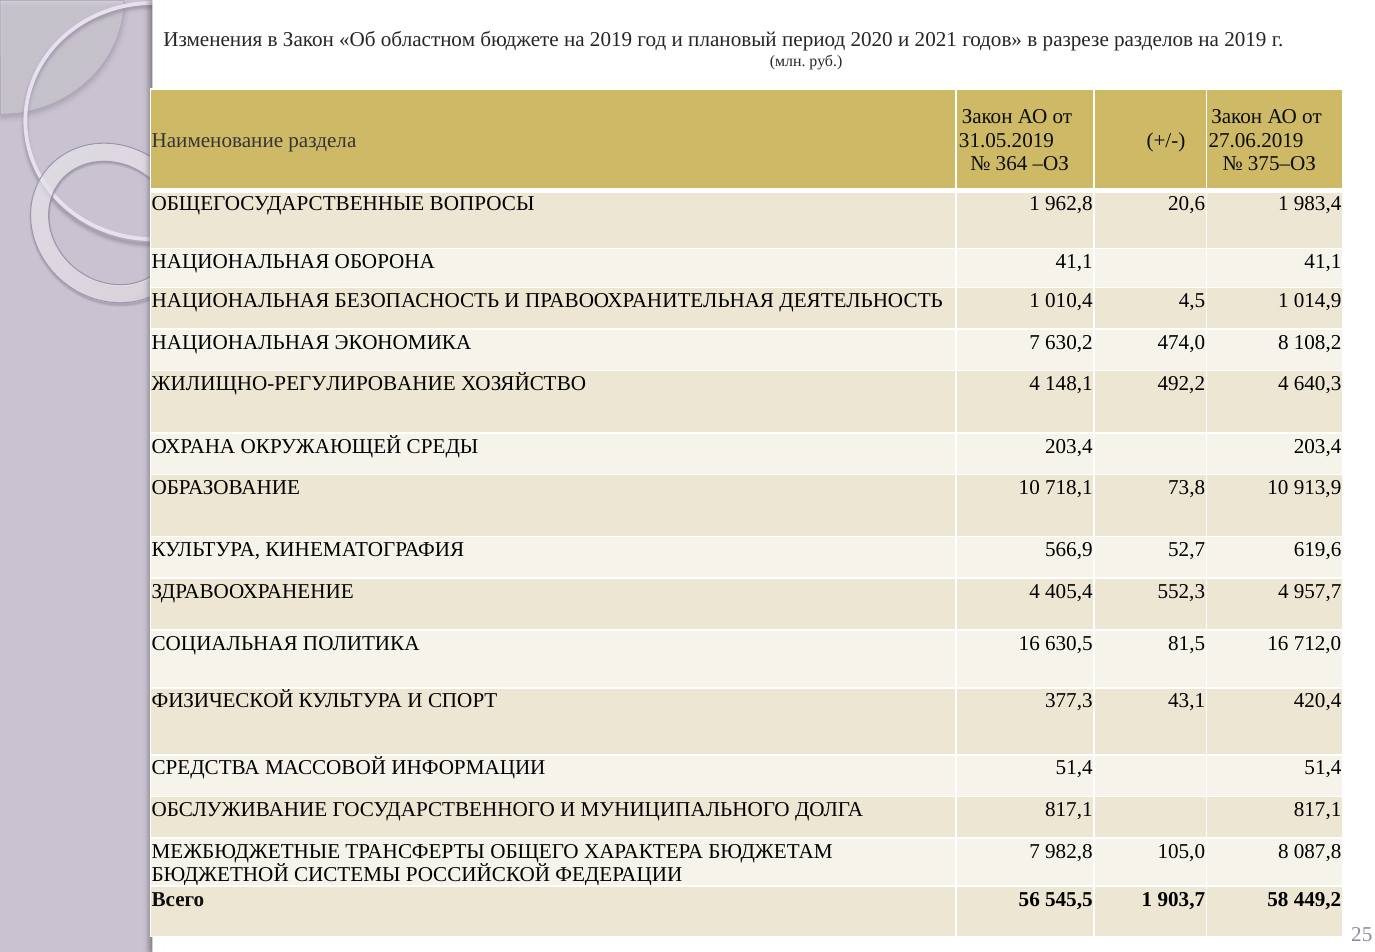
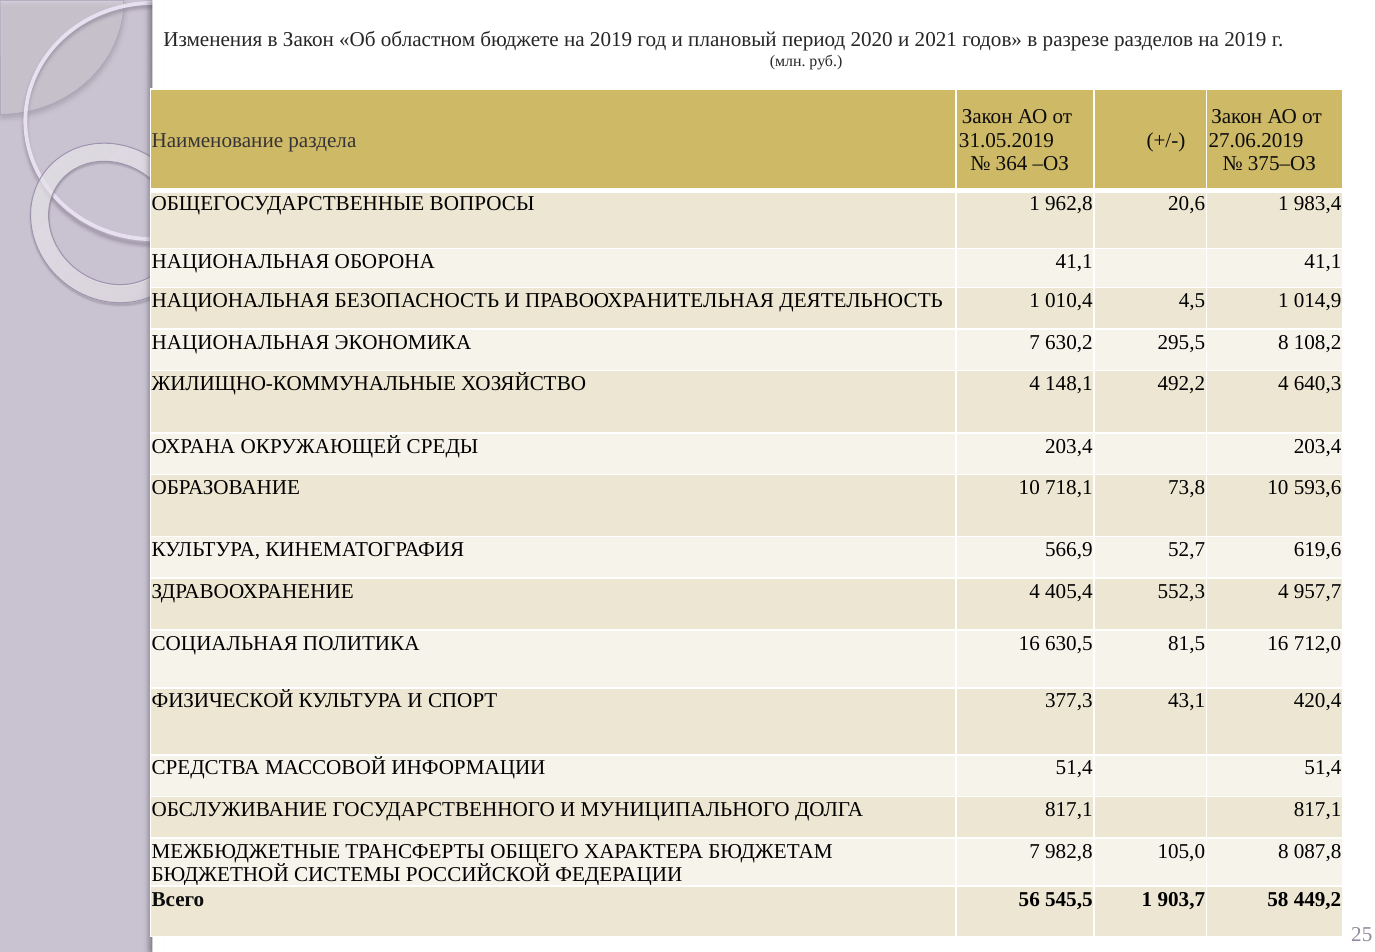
474,0: 474,0 -> 295,5
ЖИЛИЩНО-РЕГУЛИРОВАНИЕ: ЖИЛИЩНО-РЕГУЛИРОВАНИЕ -> ЖИЛИЩНО-КОММУНАЛЬНЫЕ
913,9: 913,9 -> 593,6
